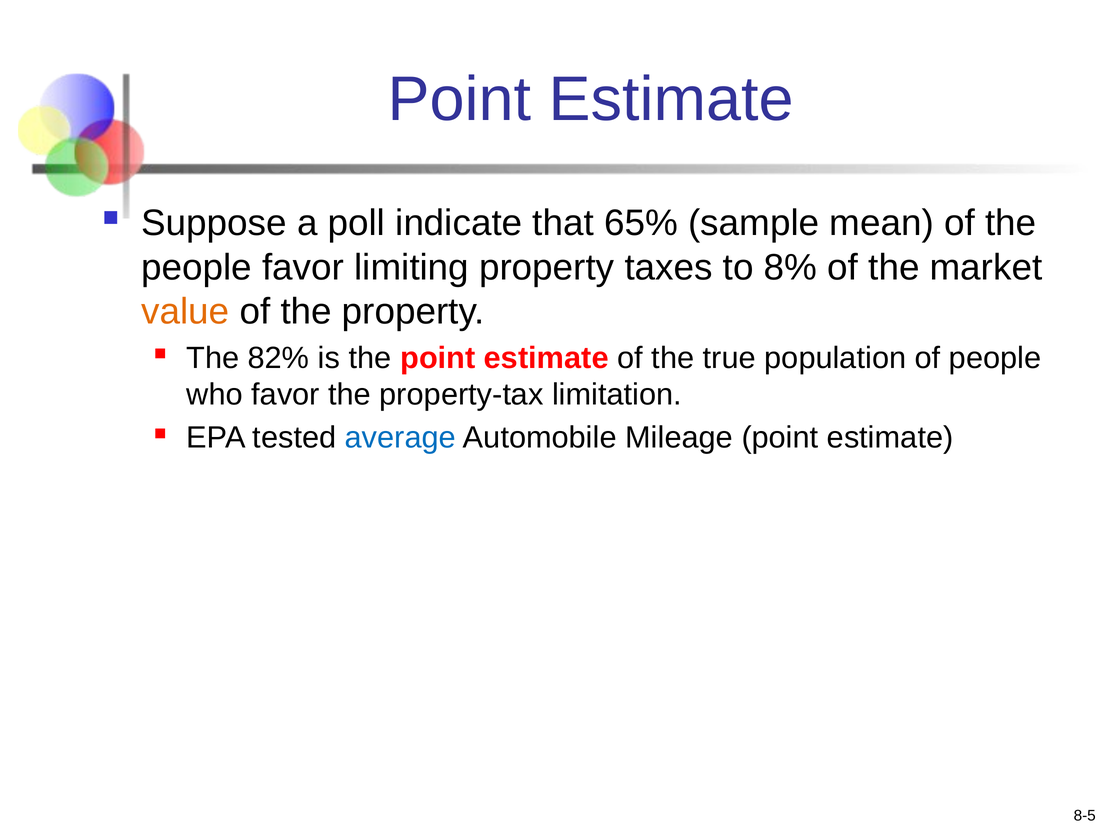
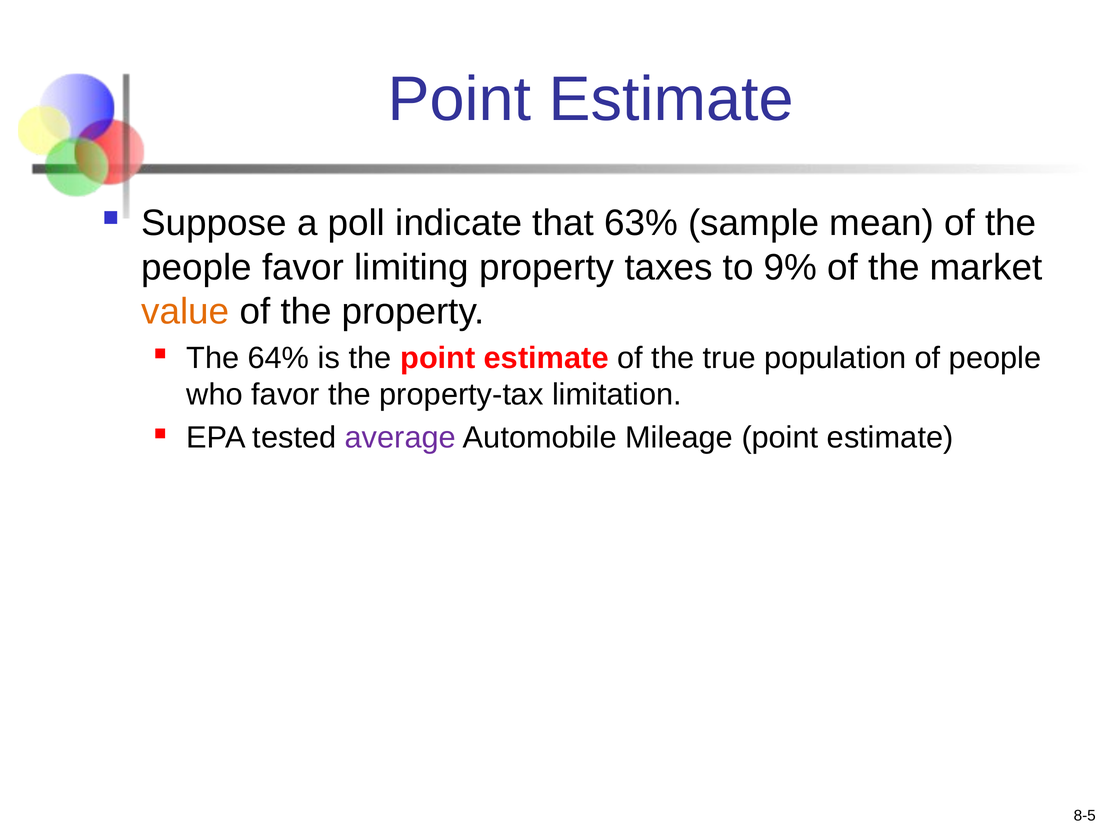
65%: 65% -> 63%
8%: 8% -> 9%
82%: 82% -> 64%
average colour: blue -> purple
